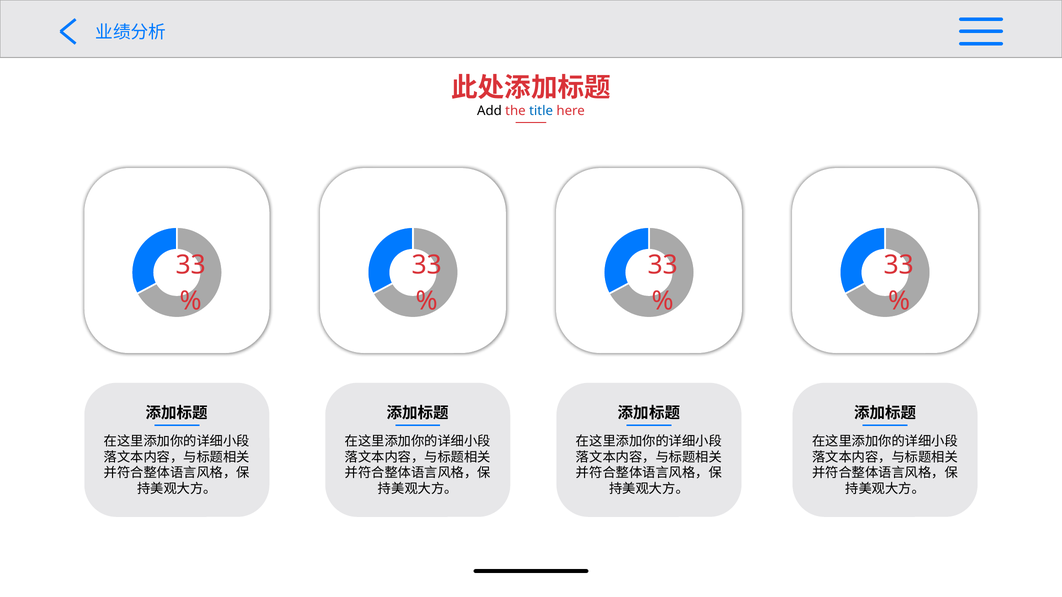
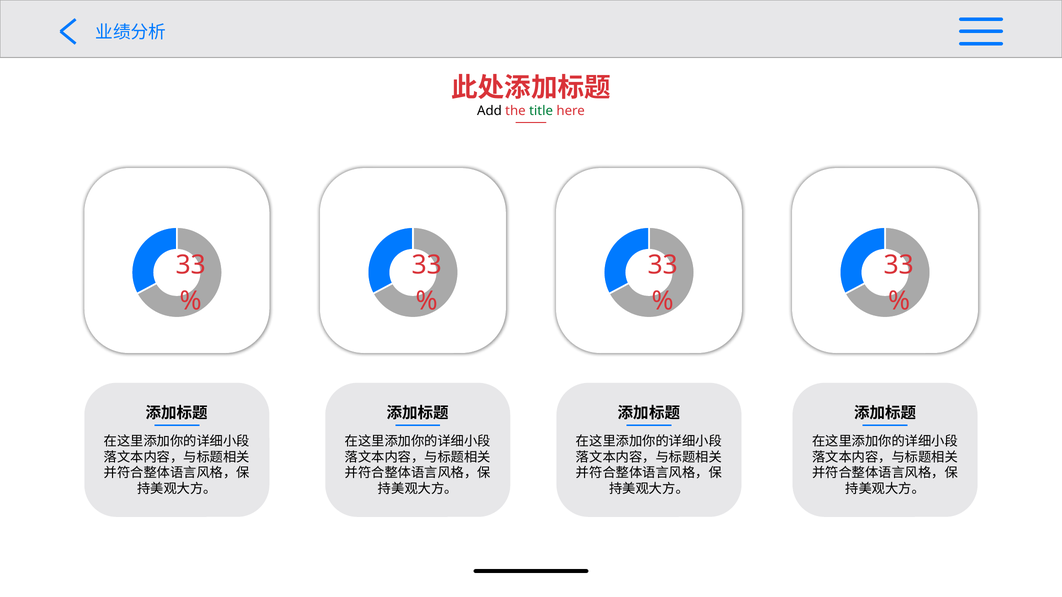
title colour: blue -> green
